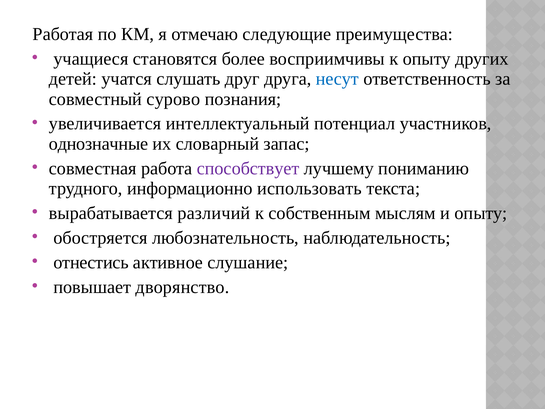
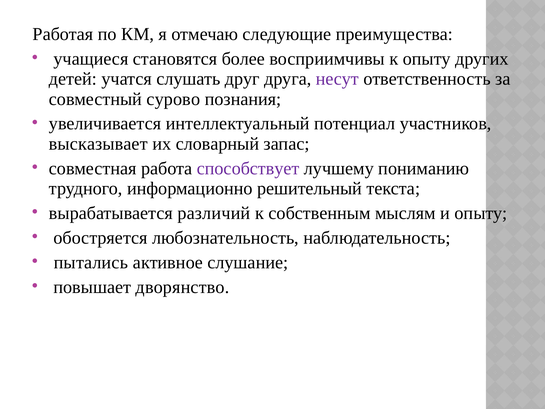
несут colour: blue -> purple
однозначные: однозначные -> высказывает
использовать: использовать -> решительный
отнестись: отнестись -> пытались
